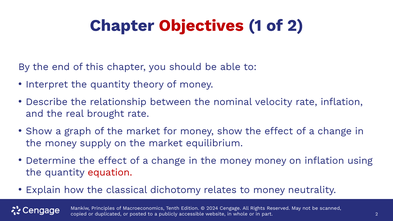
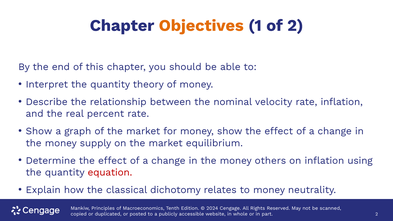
Objectives colour: red -> orange
brought: brought -> percent
money money: money -> others
